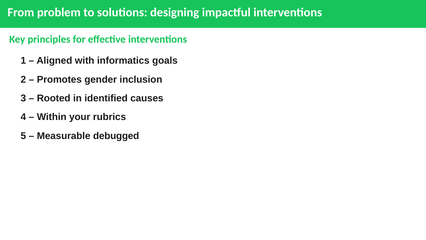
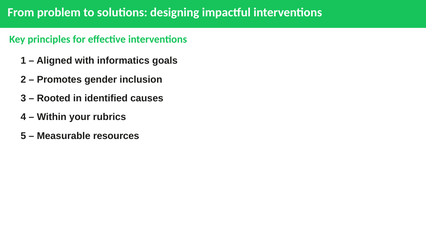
debugged: debugged -> resources
